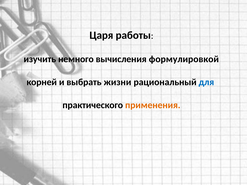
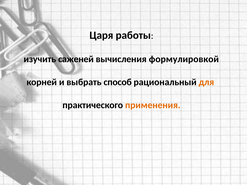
немного: немного -> саженей
жизни: жизни -> способ
для colour: blue -> orange
